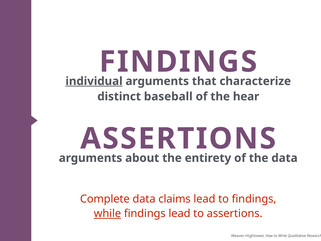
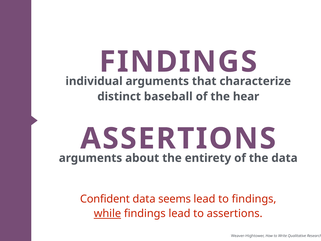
individual underline: present -> none
Complete: Complete -> Confident
claims: claims -> seems
